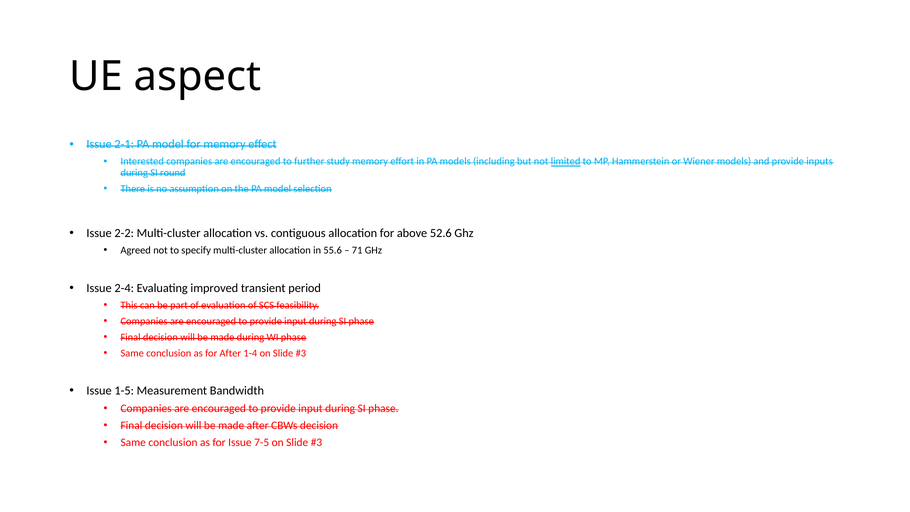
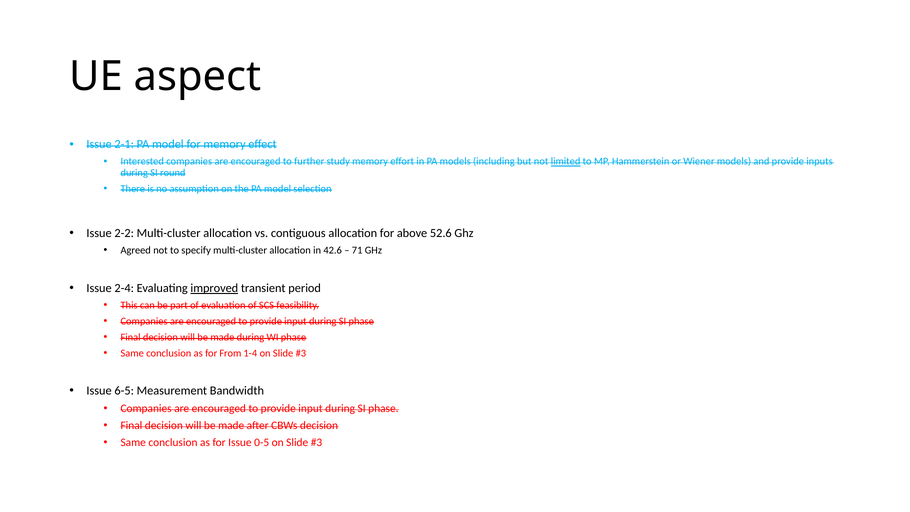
55.6: 55.6 -> 42.6
improved underline: none -> present
for After: After -> From
1-5: 1-5 -> 6-5
7-5: 7-5 -> 0-5
